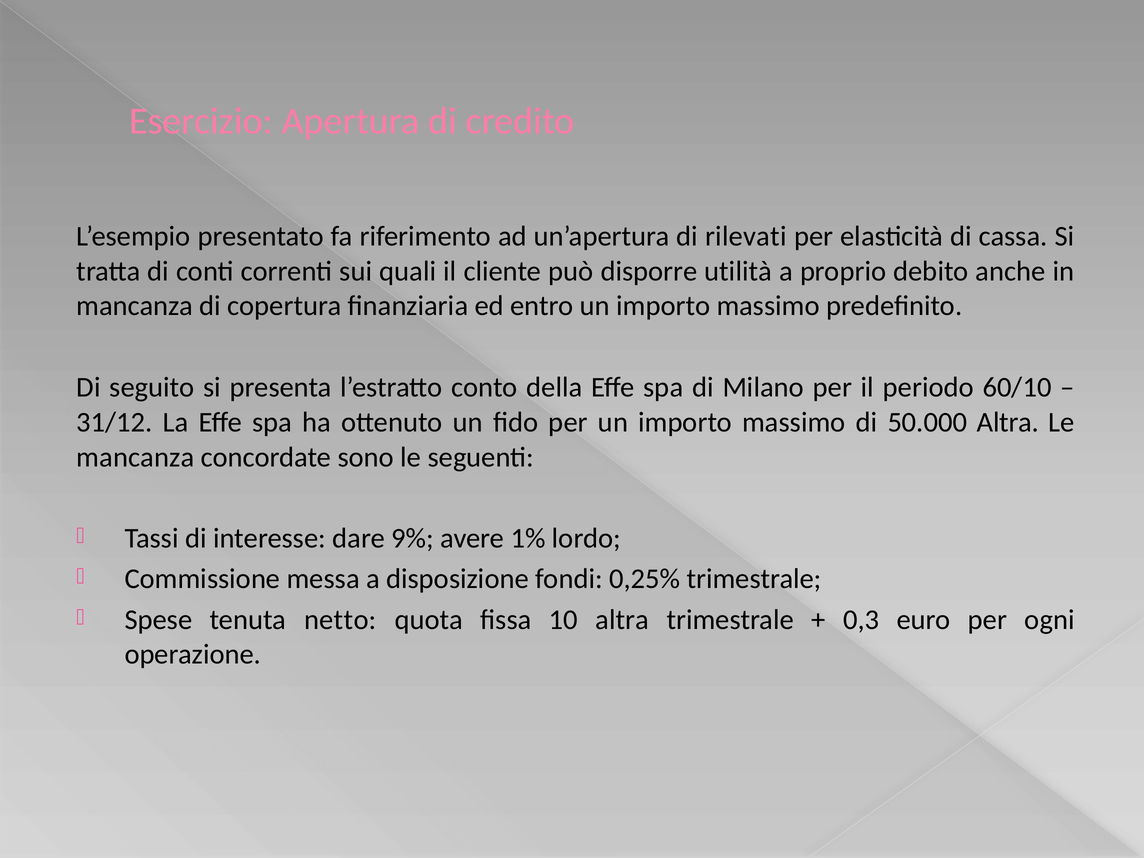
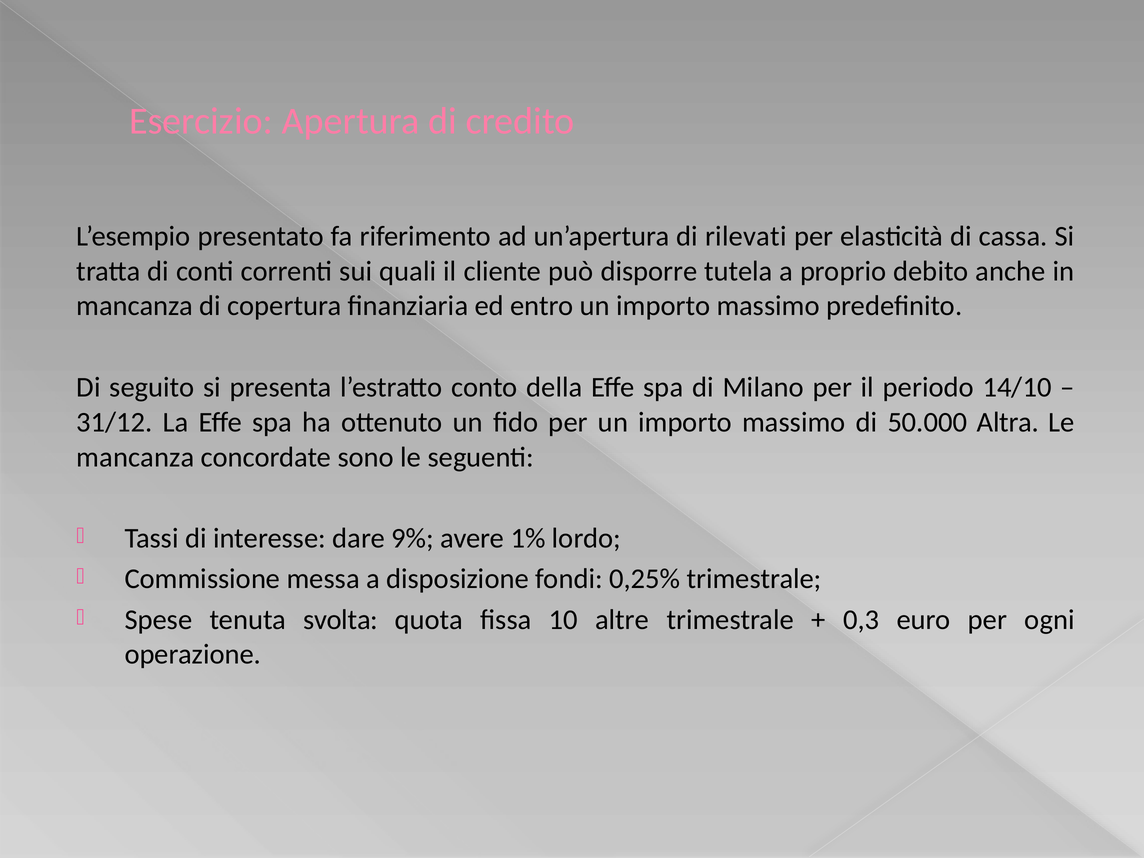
utilità: utilità -> tutela
60/10: 60/10 -> 14/10
netto: netto -> svolta
10 altra: altra -> altre
